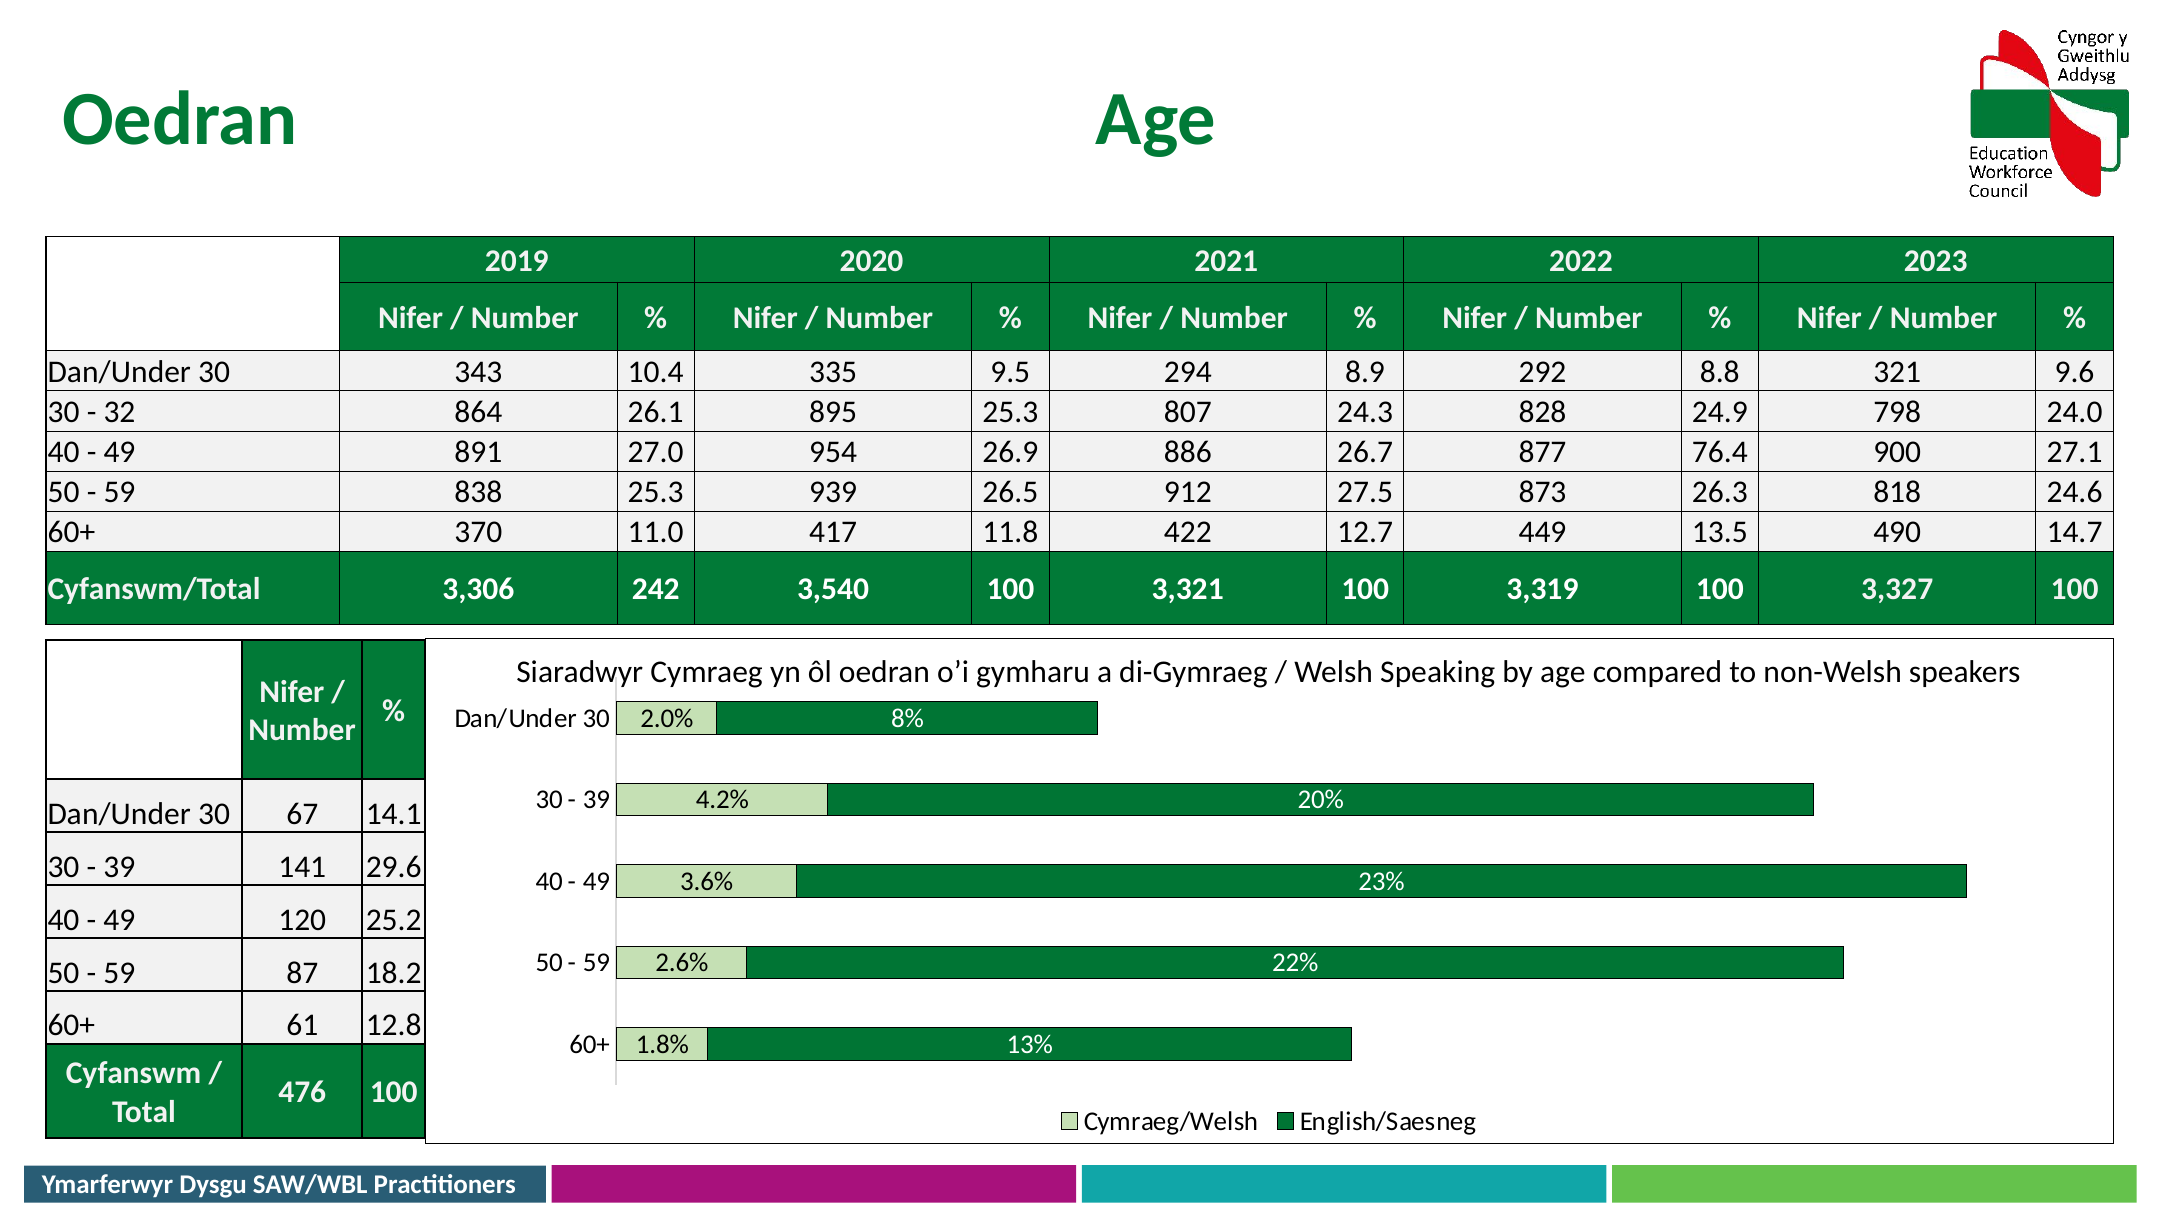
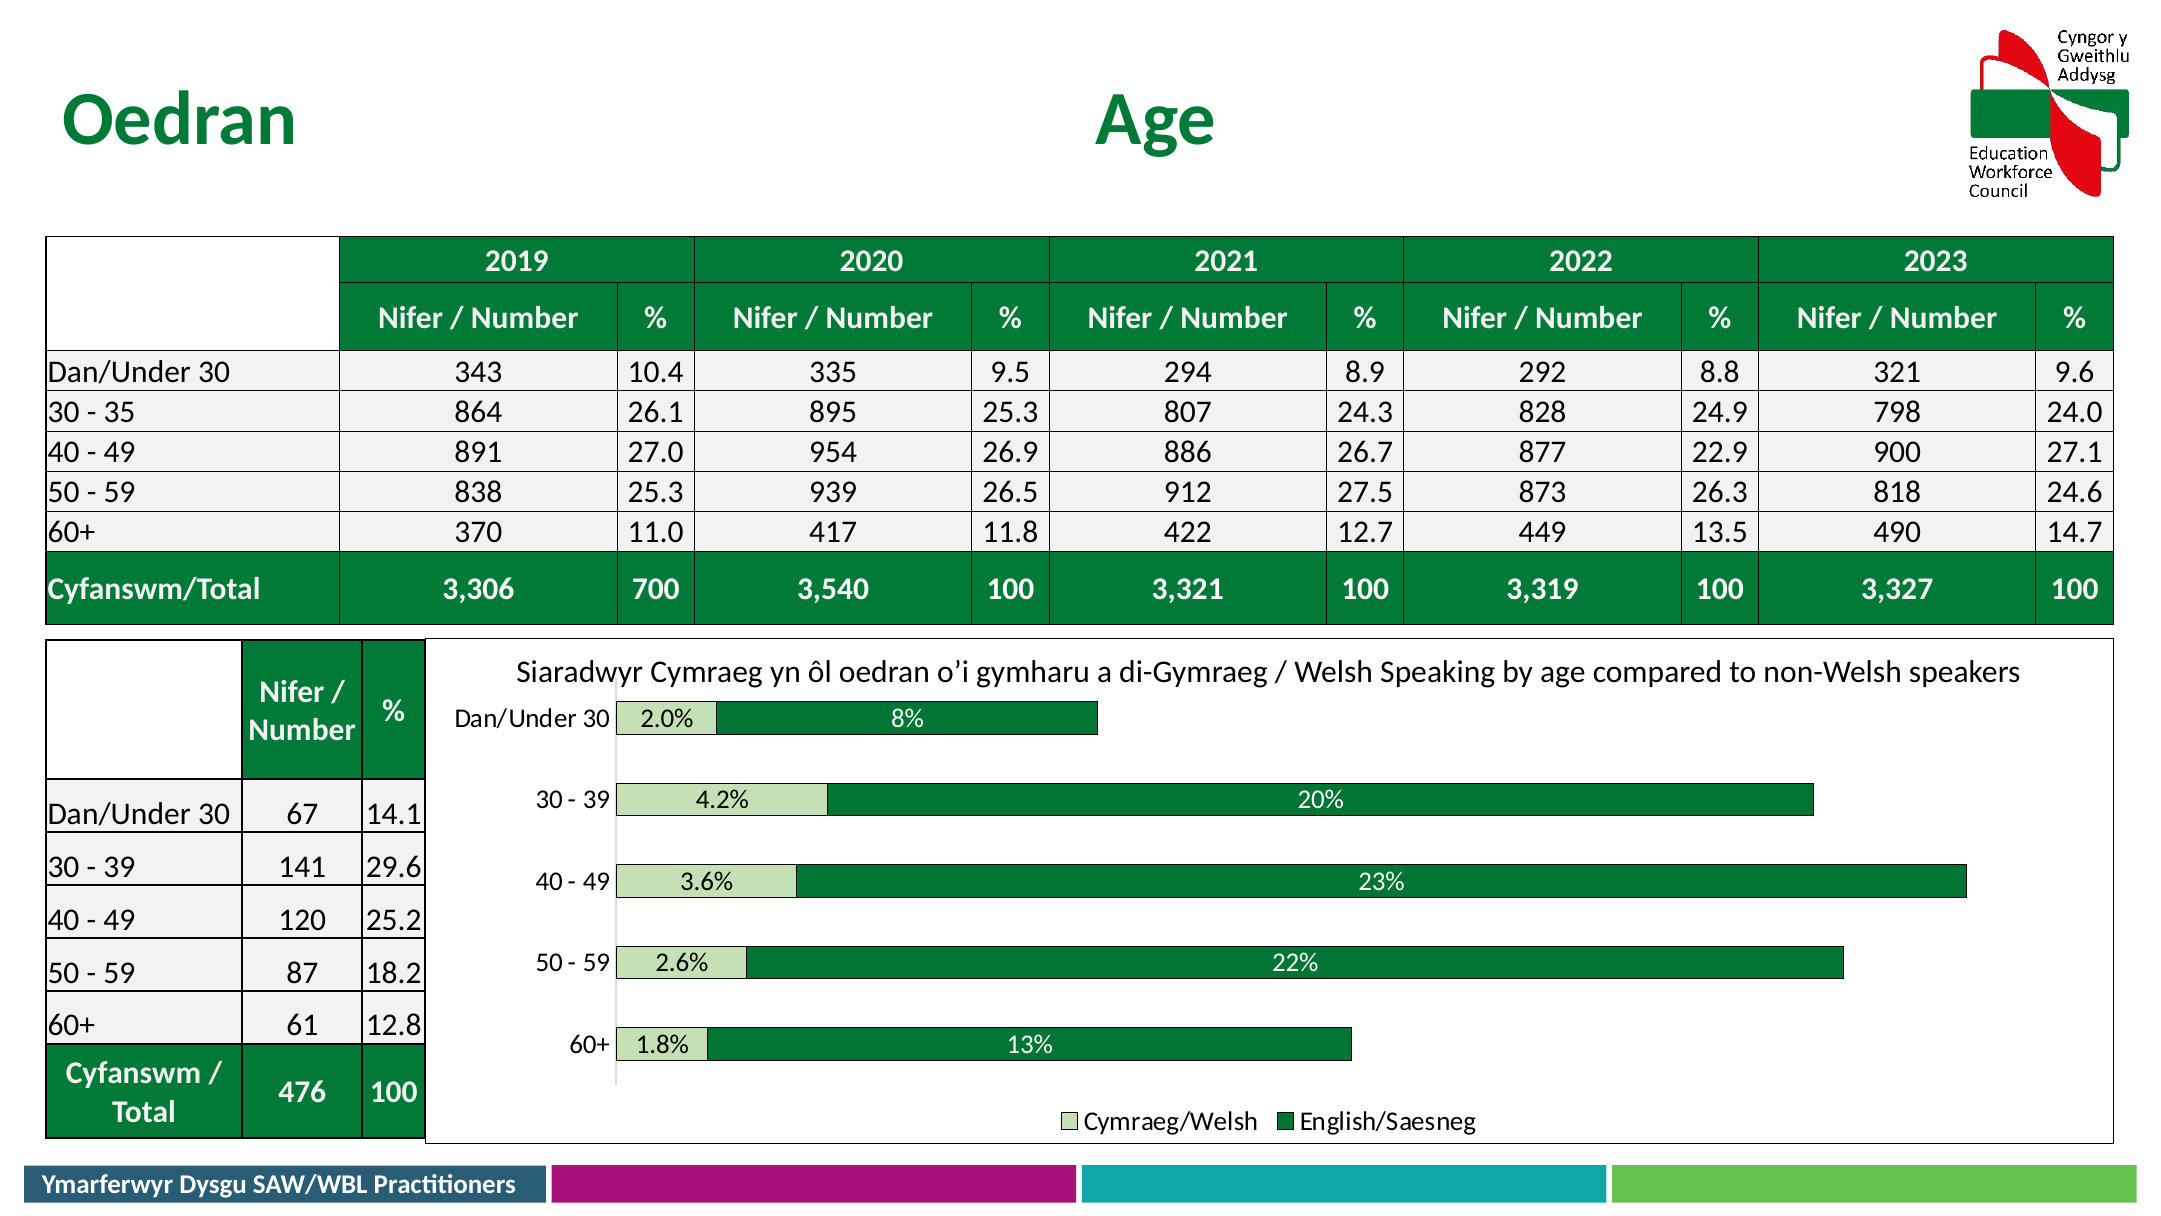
32: 32 -> 35
76.4: 76.4 -> 22.9
242: 242 -> 700
